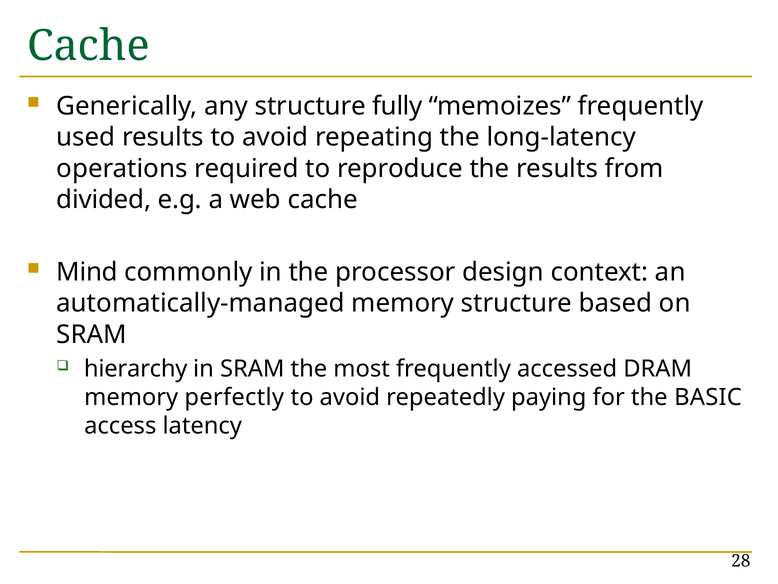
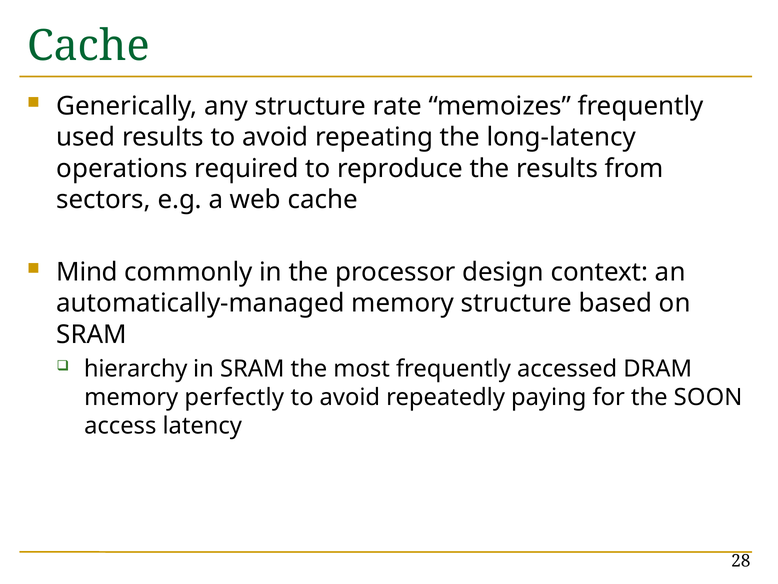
fully: fully -> rate
divided: divided -> sectors
BASIC: BASIC -> SOON
